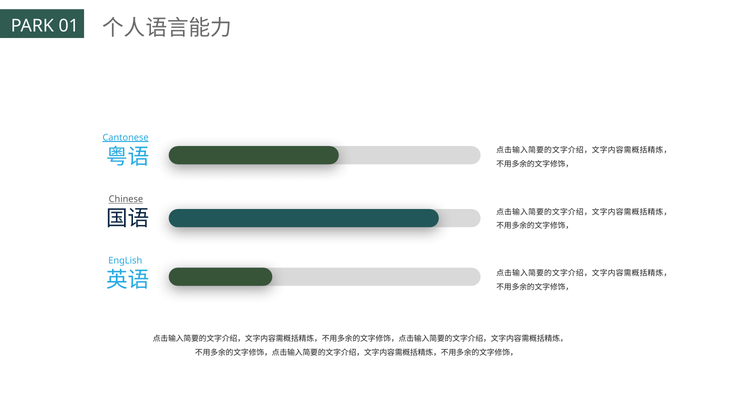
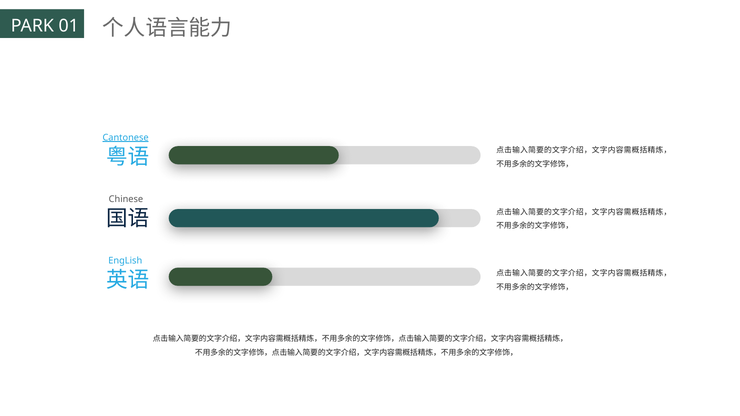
Chinese underline: present -> none
